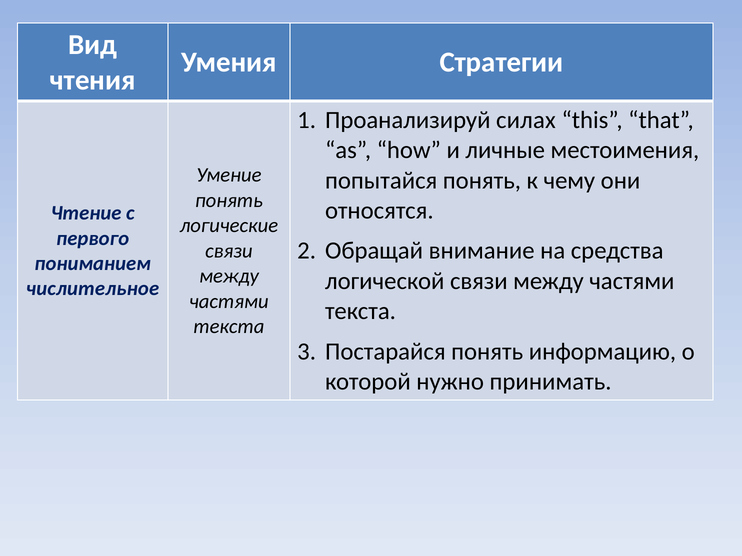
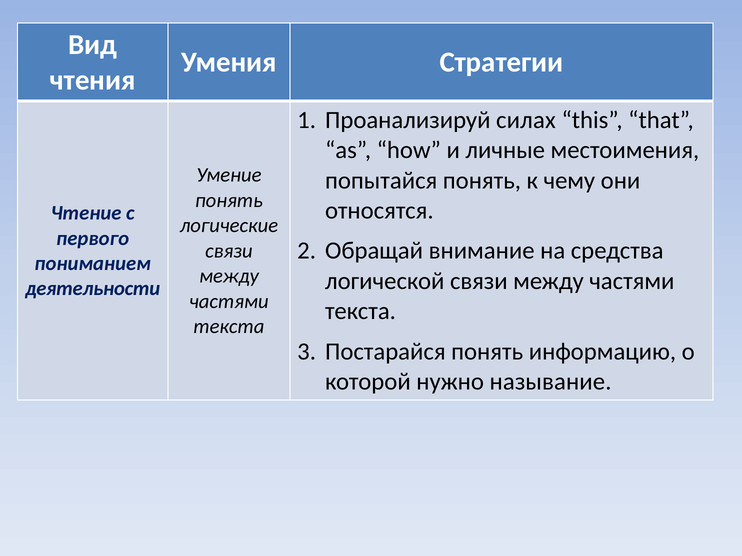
числительное: числительное -> деятельности
принимать: принимать -> называние
